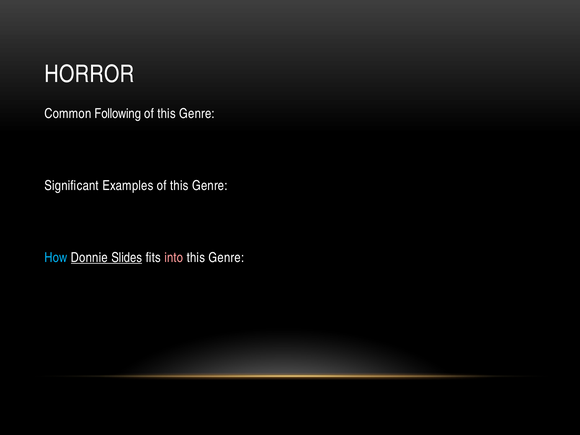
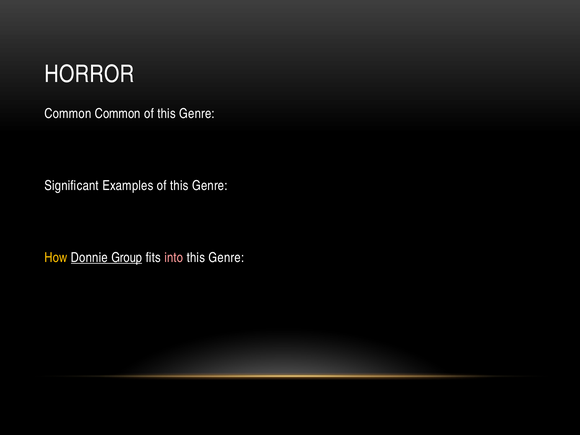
Common Following: Following -> Common
How colour: light blue -> yellow
Slides: Slides -> Group
